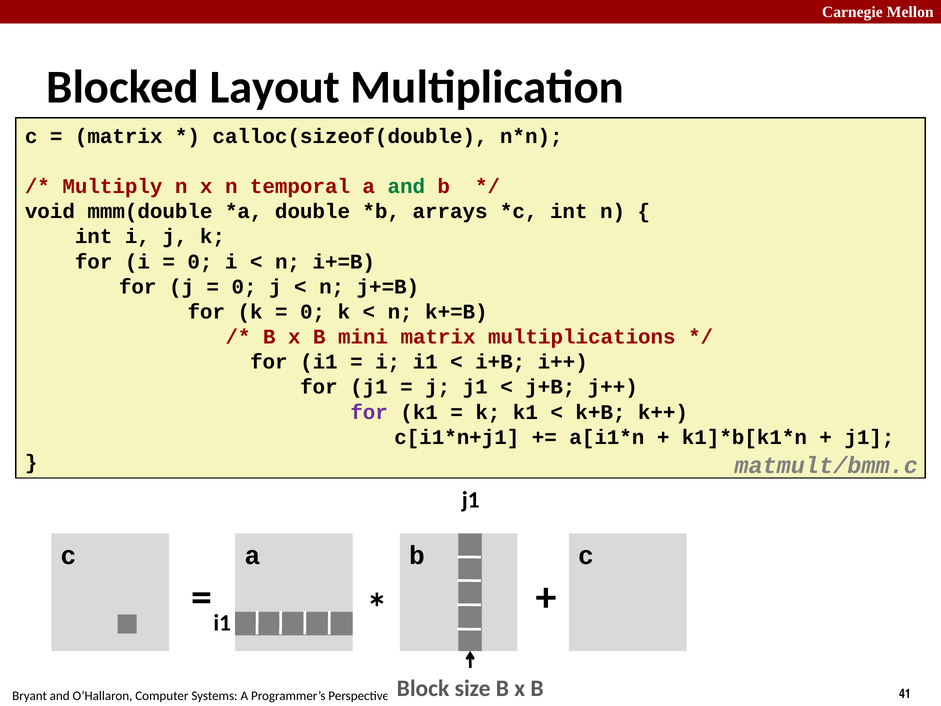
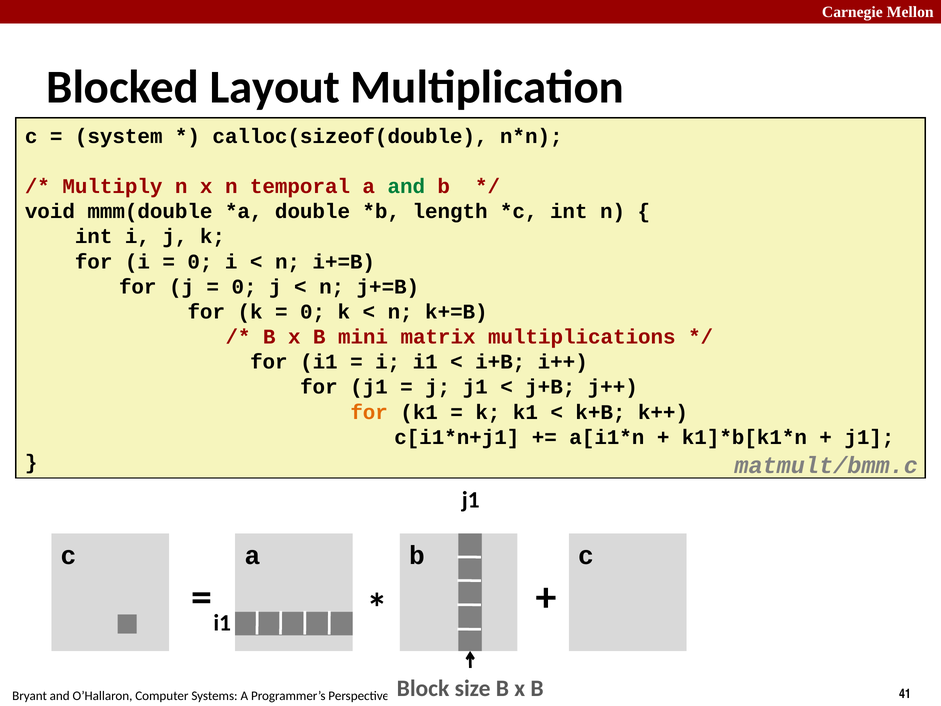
matrix at (119, 136): matrix -> system
arrays: arrays -> length
for at (369, 412) colour: purple -> orange
